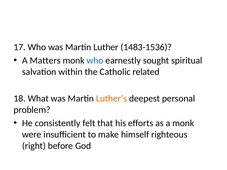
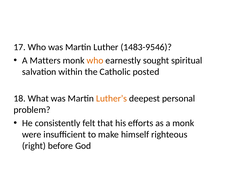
1483-1536: 1483-1536 -> 1483-9546
who at (95, 61) colour: blue -> orange
related: related -> posted
